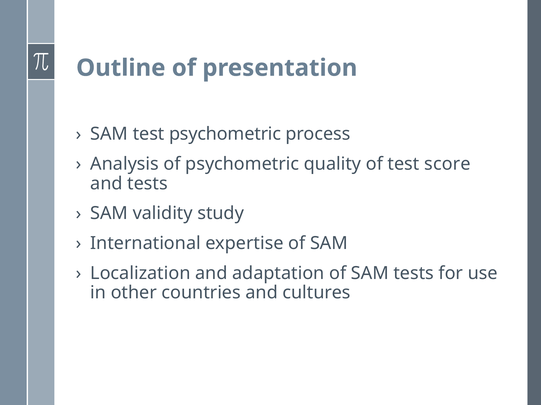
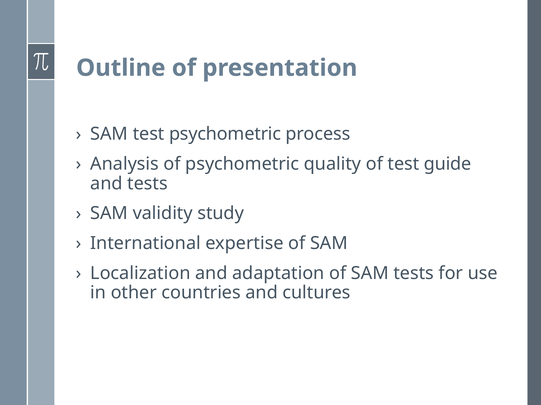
score: score -> guide
